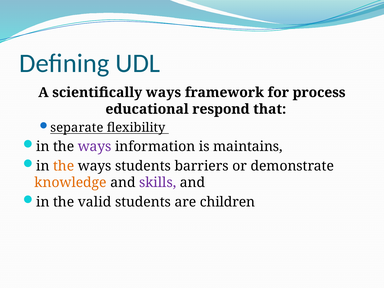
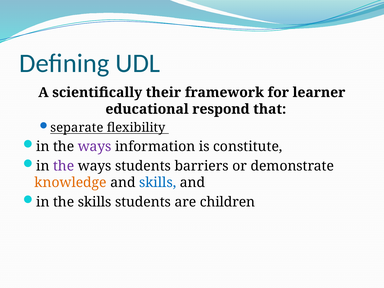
scientifically ways: ways -> their
process: process -> learner
maintains: maintains -> constitute
the at (64, 166) colour: orange -> purple
skills at (158, 183) colour: purple -> blue
the valid: valid -> skills
